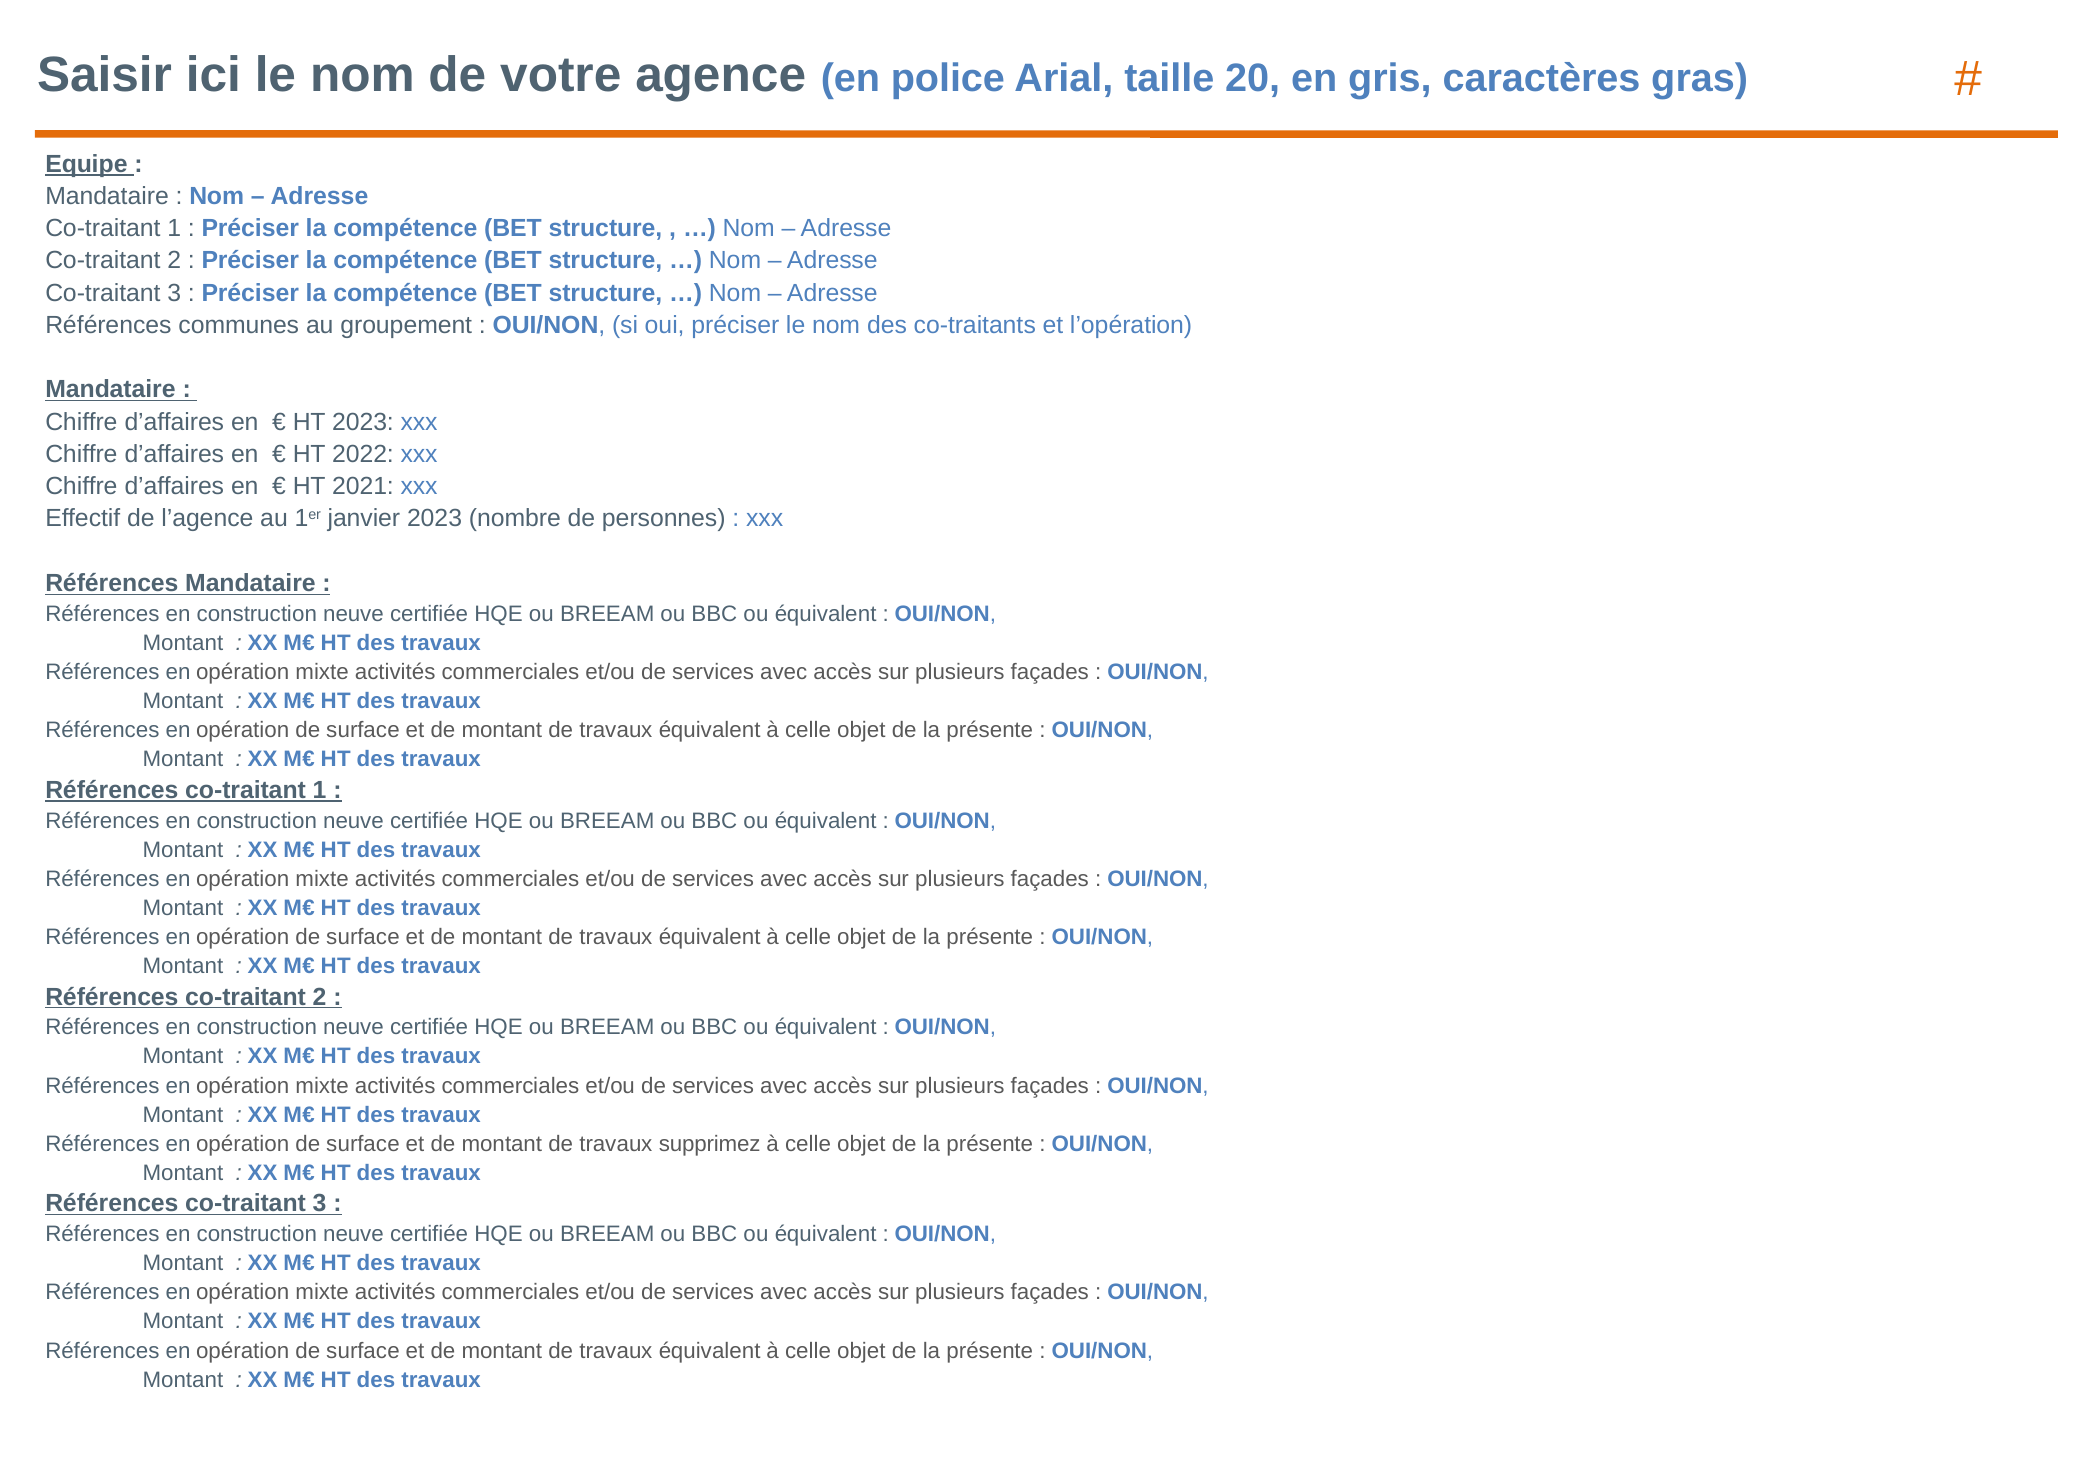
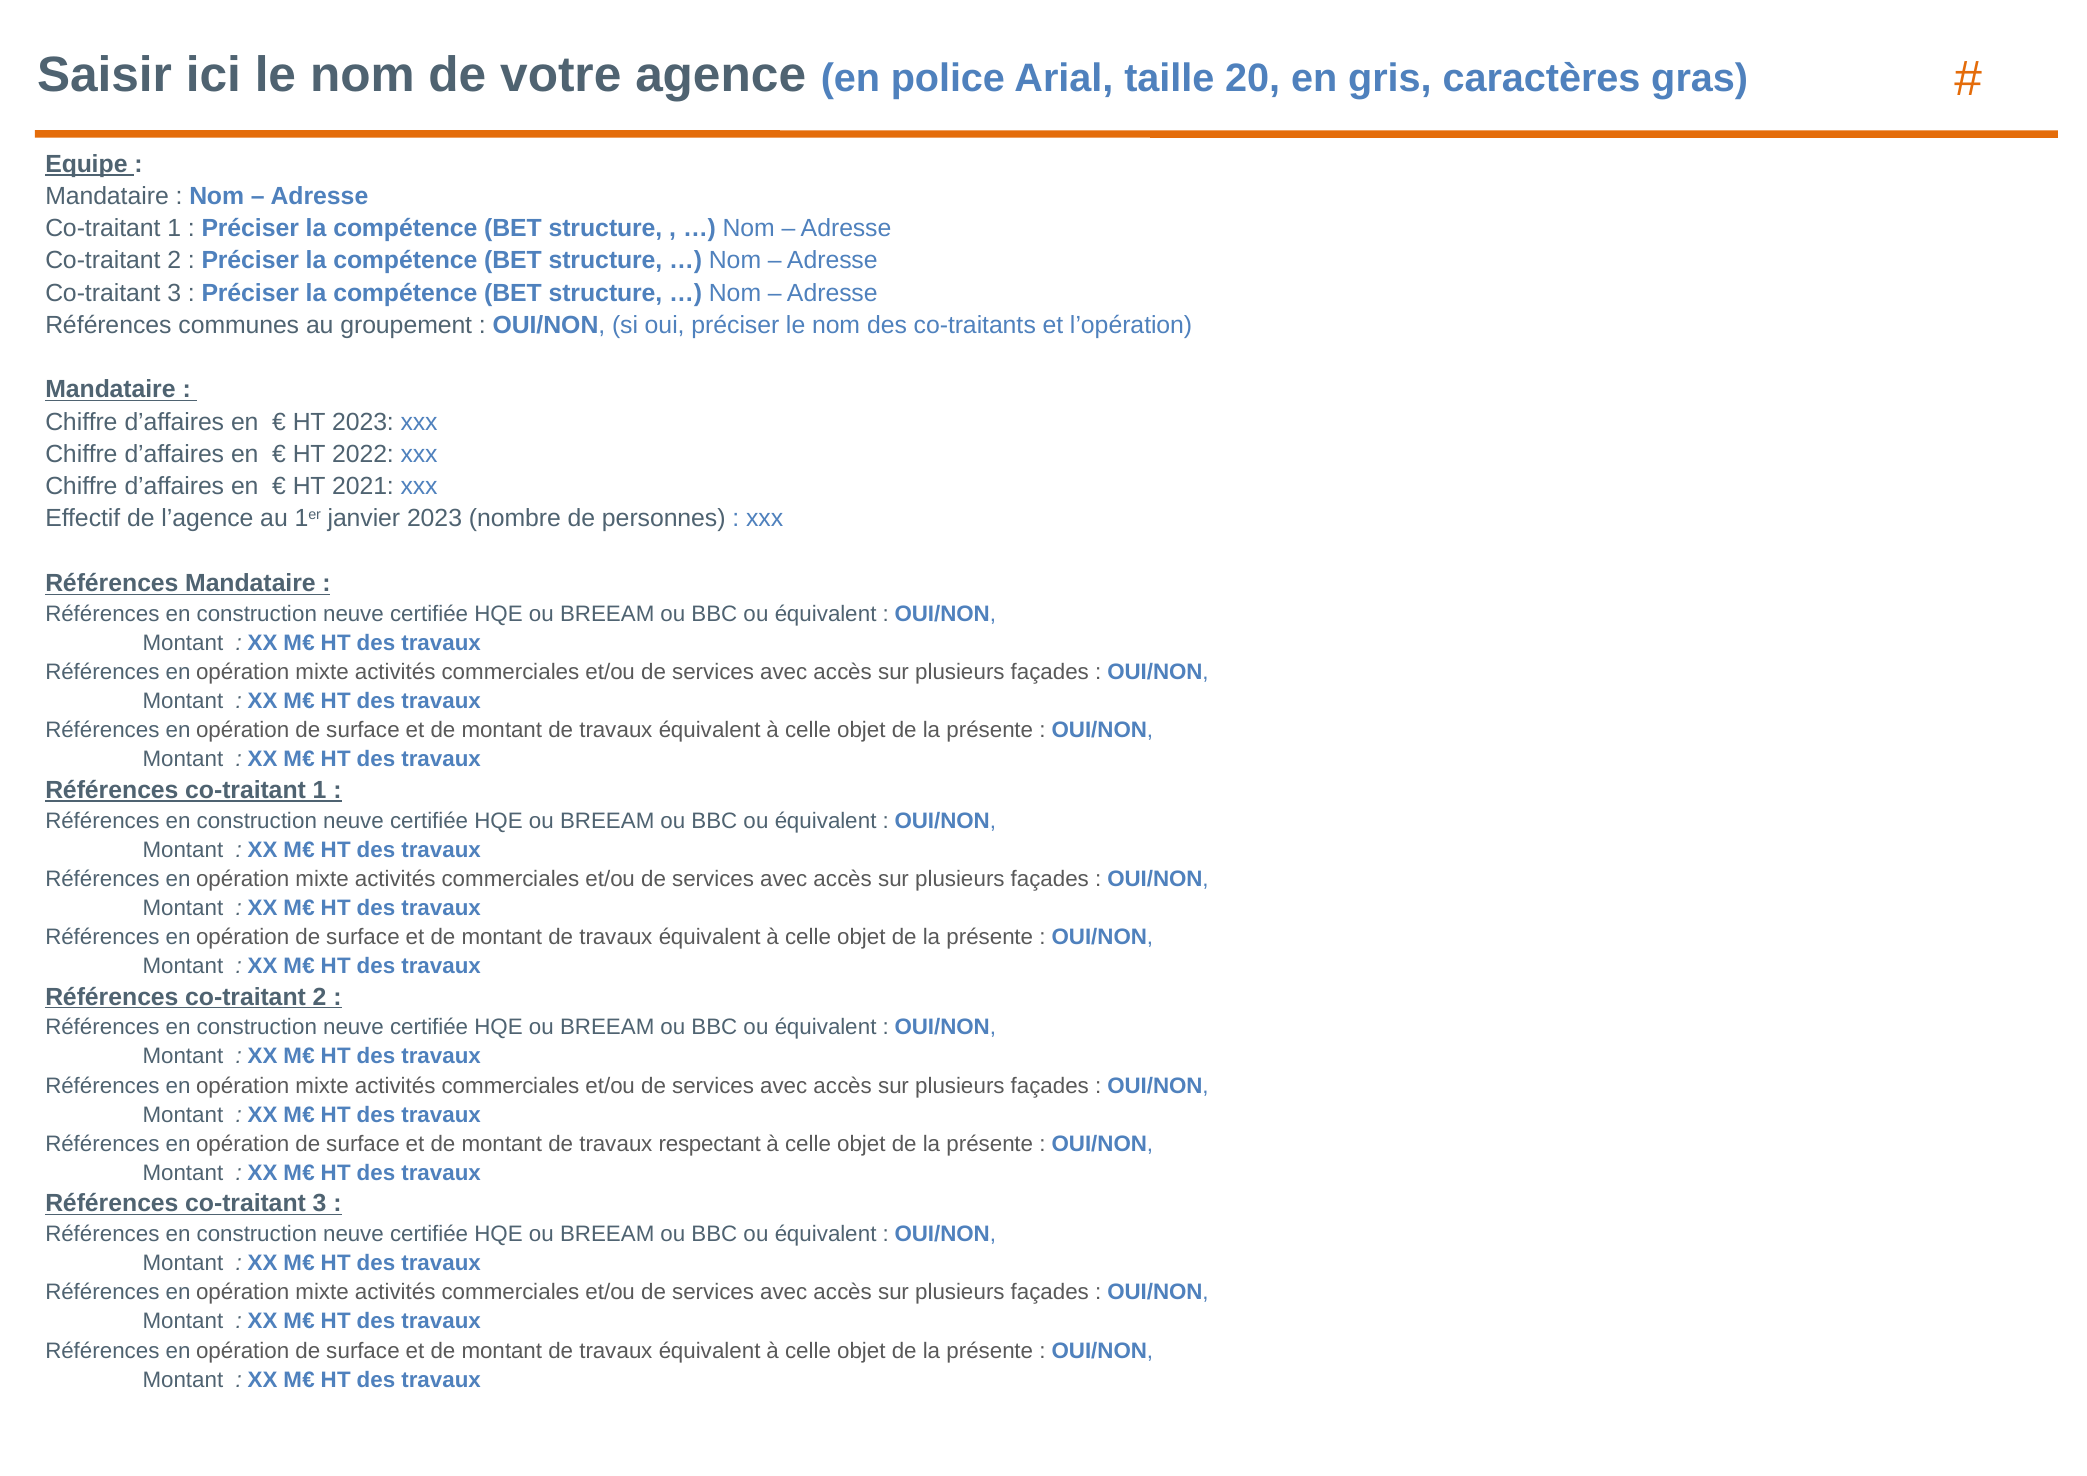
supprimez: supprimez -> respectant
